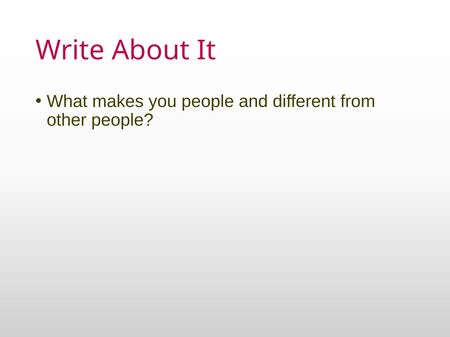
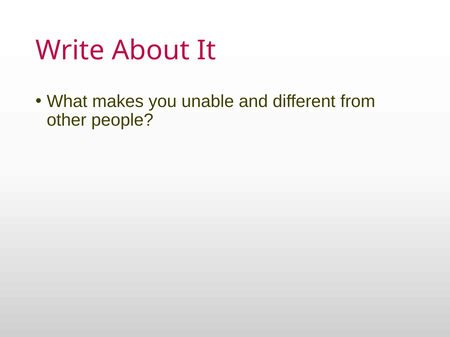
you people: people -> unable
